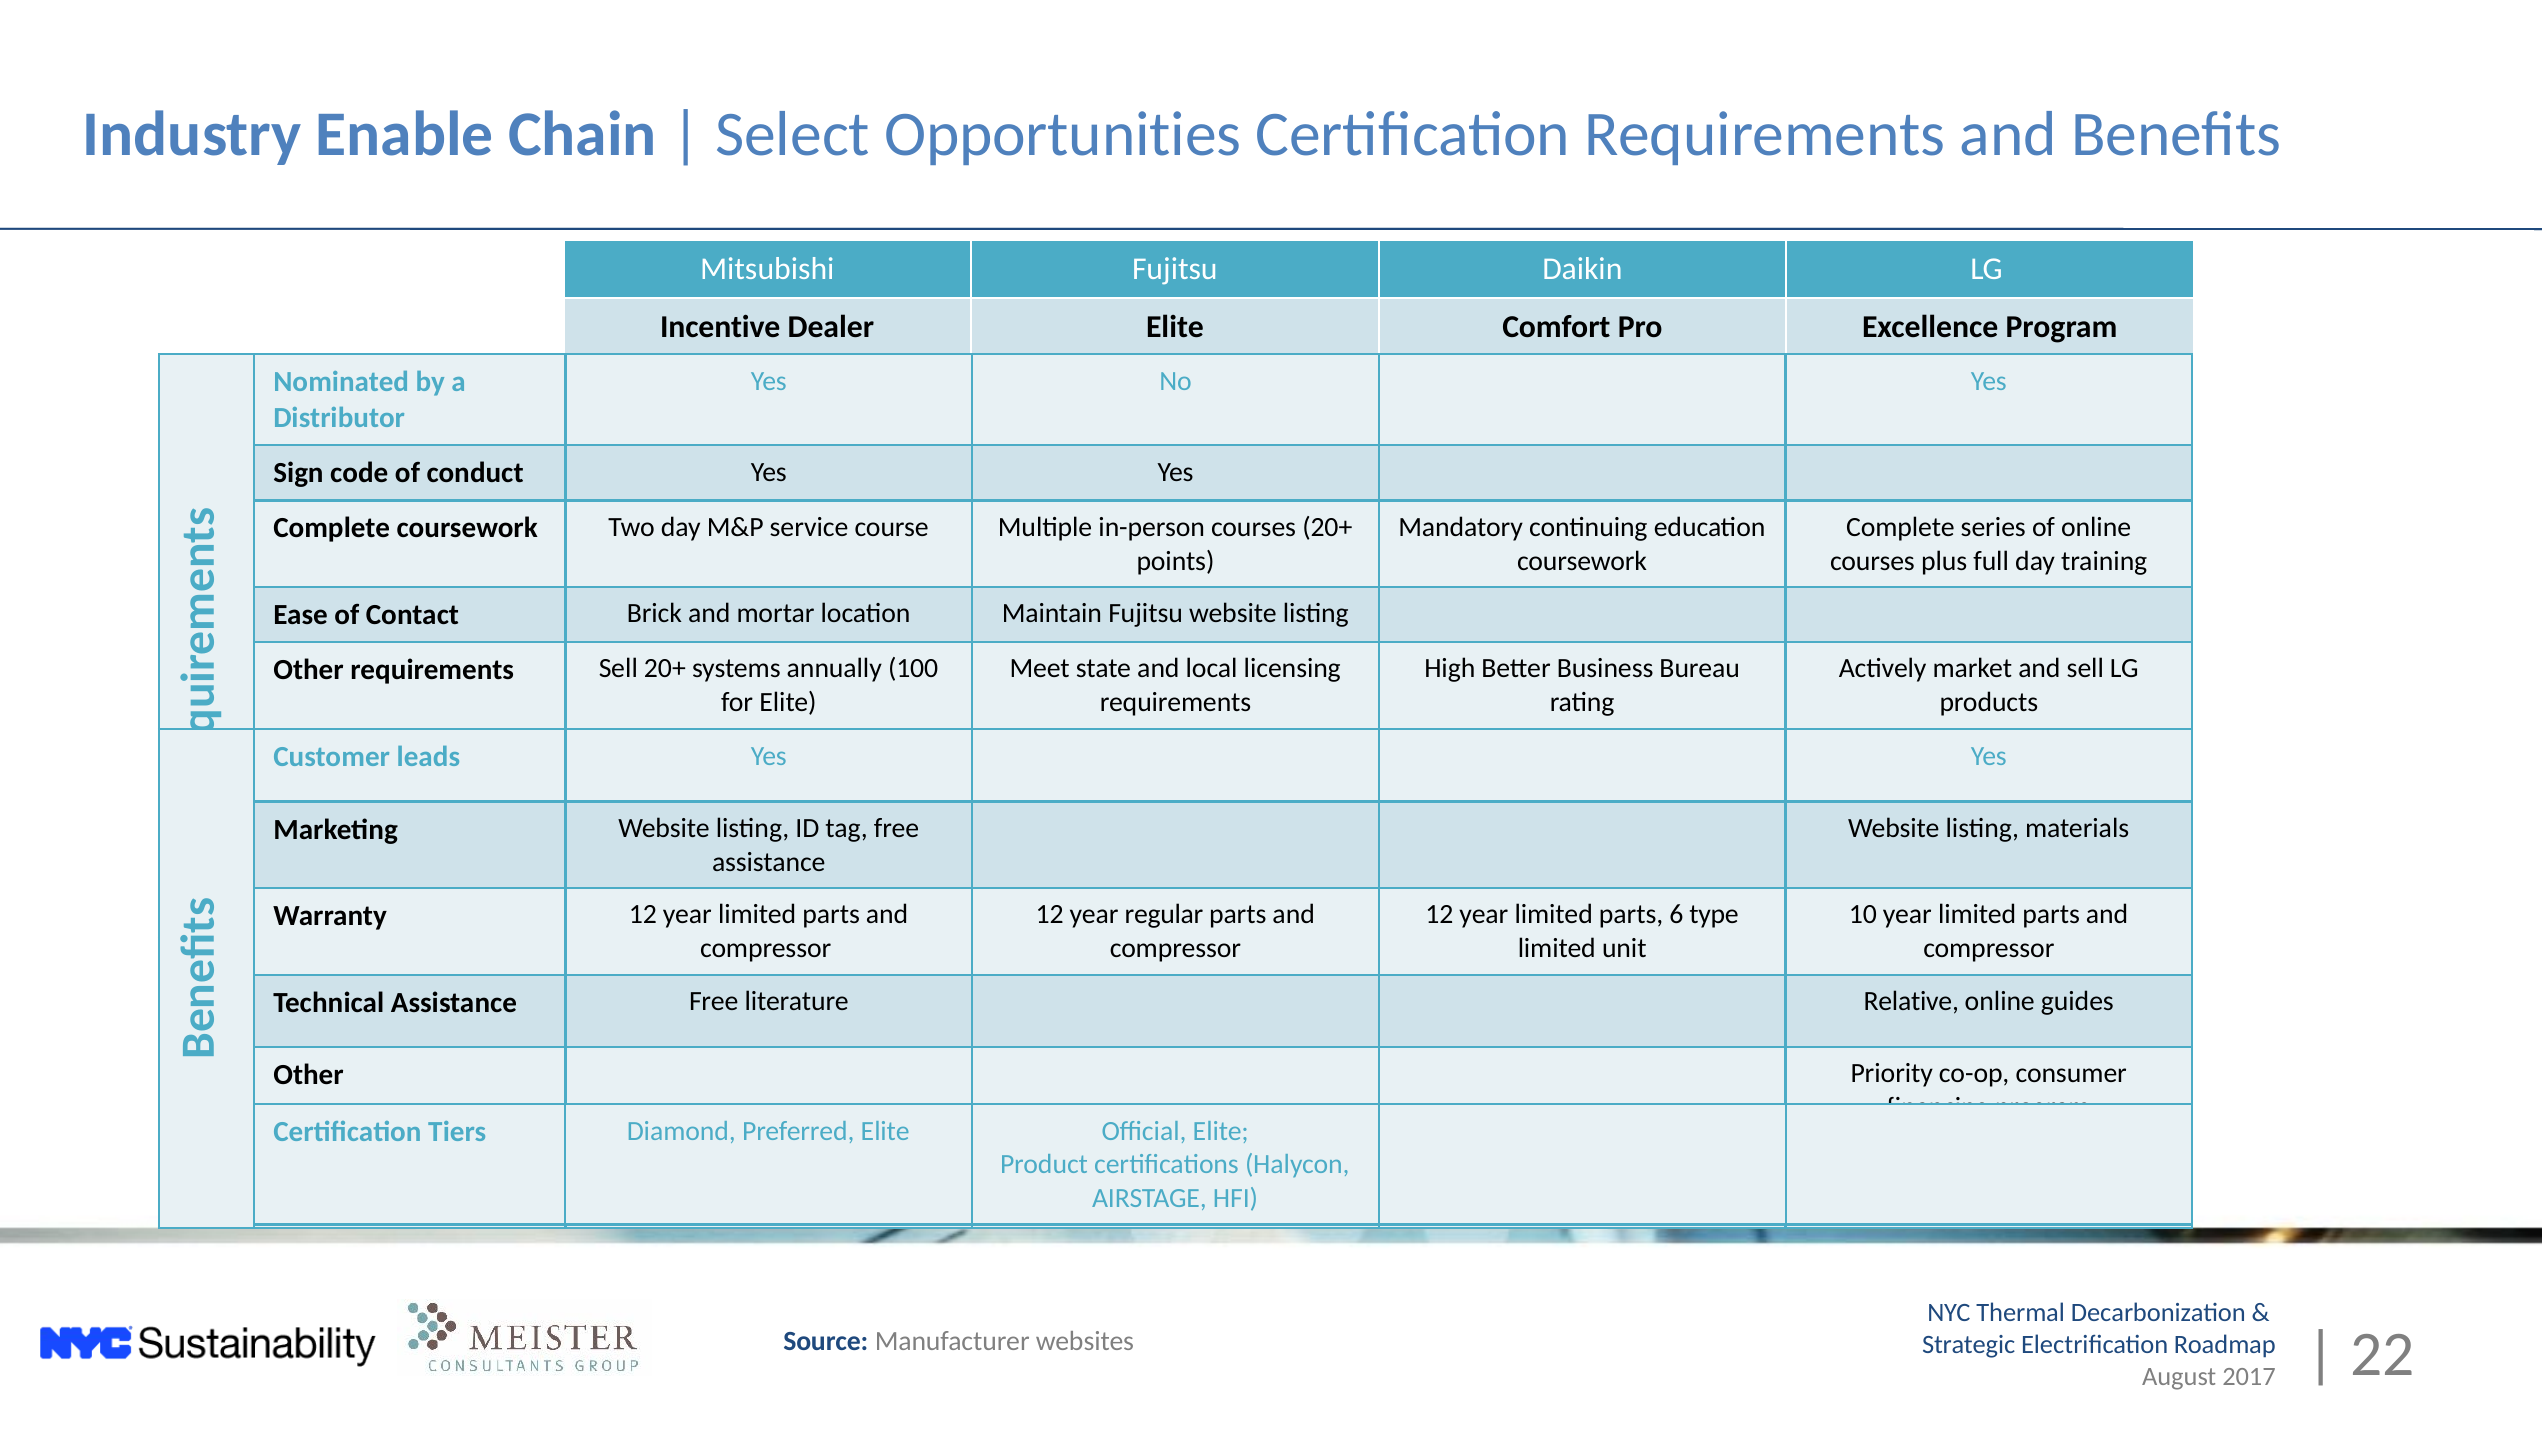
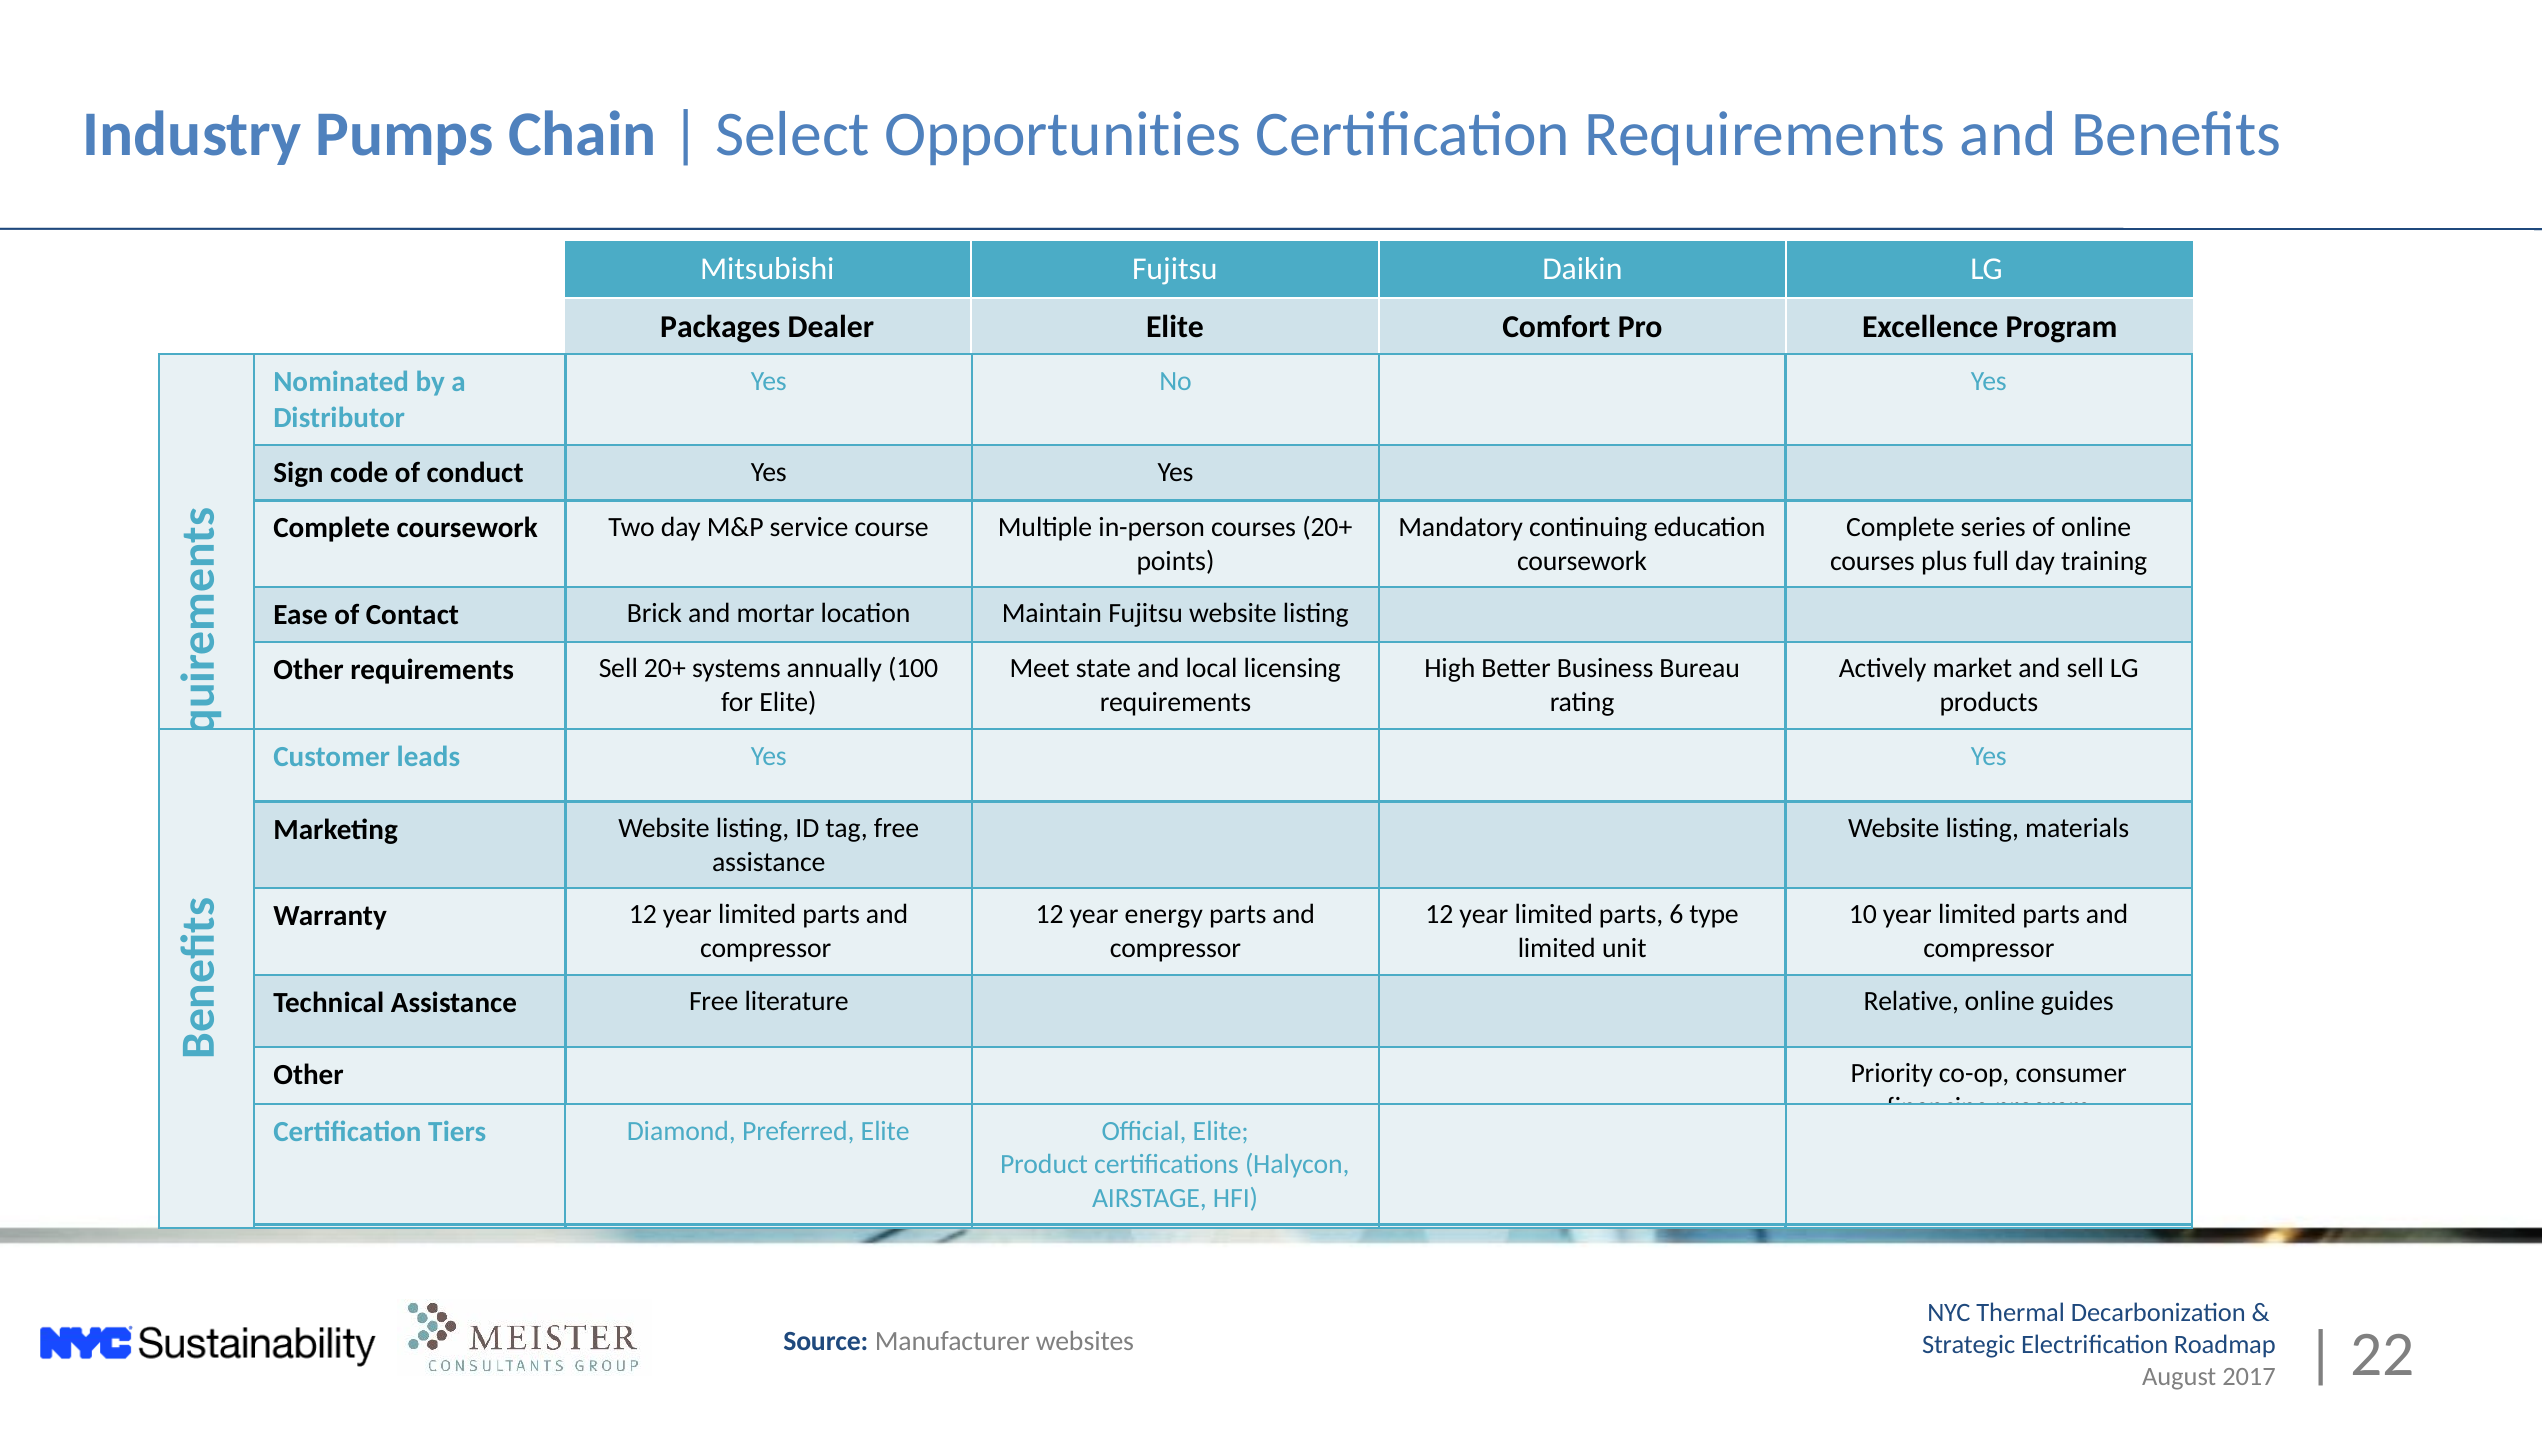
Enable: Enable -> Pumps
Incentive: Incentive -> Packages
regular: regular -> energy
